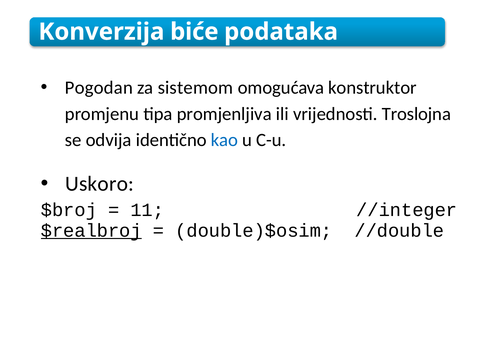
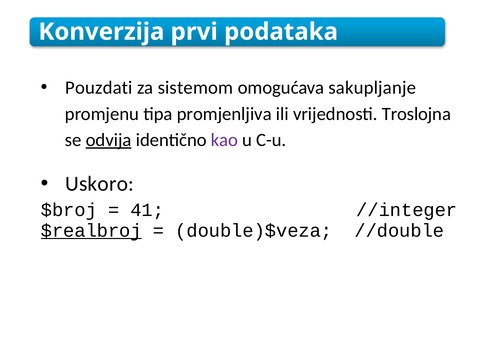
biće: biće -> prvi
Pogodan: Pogodan -> Pouzdati
konstruktor: konstruktor -> sakupljanje
odvija underline: none -> present
kao colour: blue -> purple
11: 11 -> 41
double)$osim: double)$osim -> double)$veza
